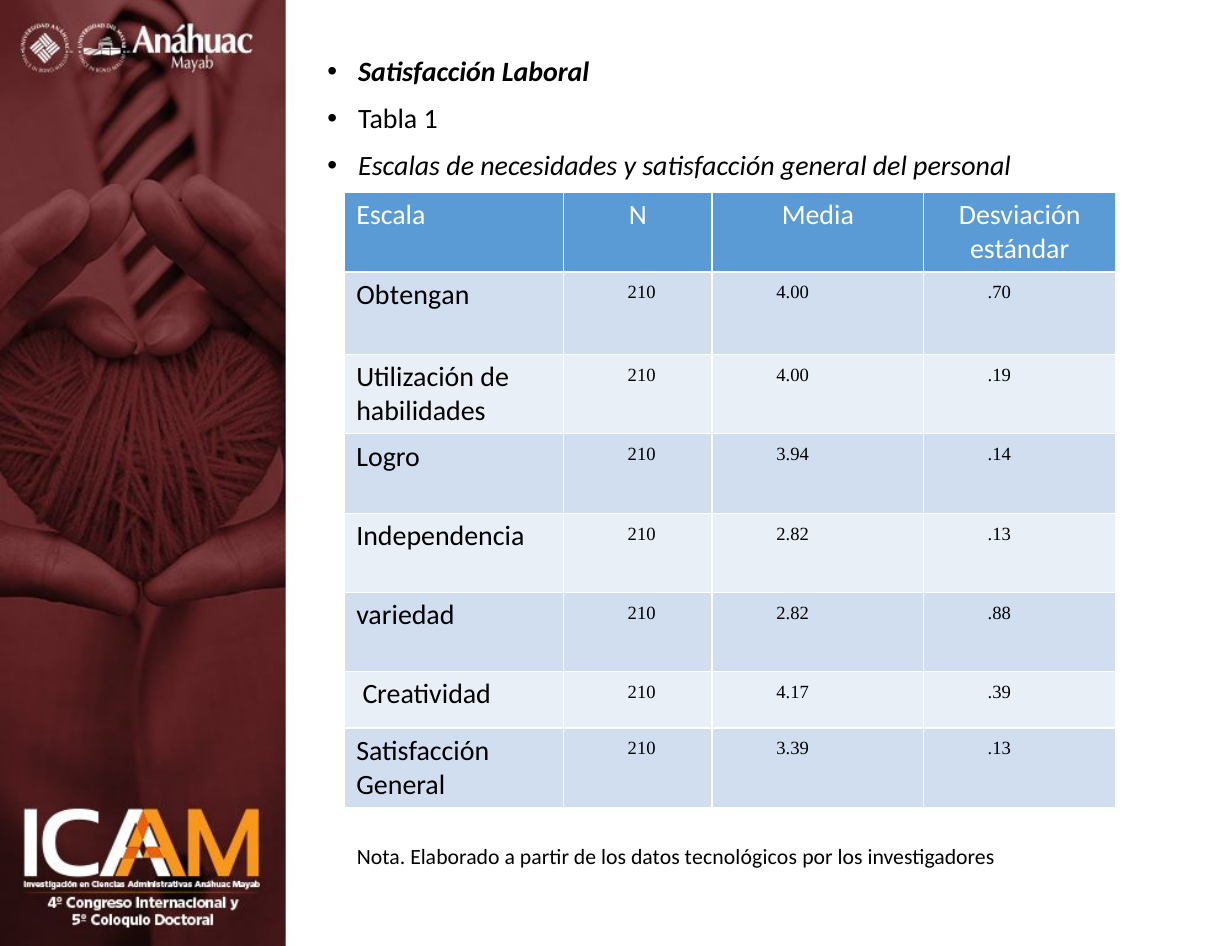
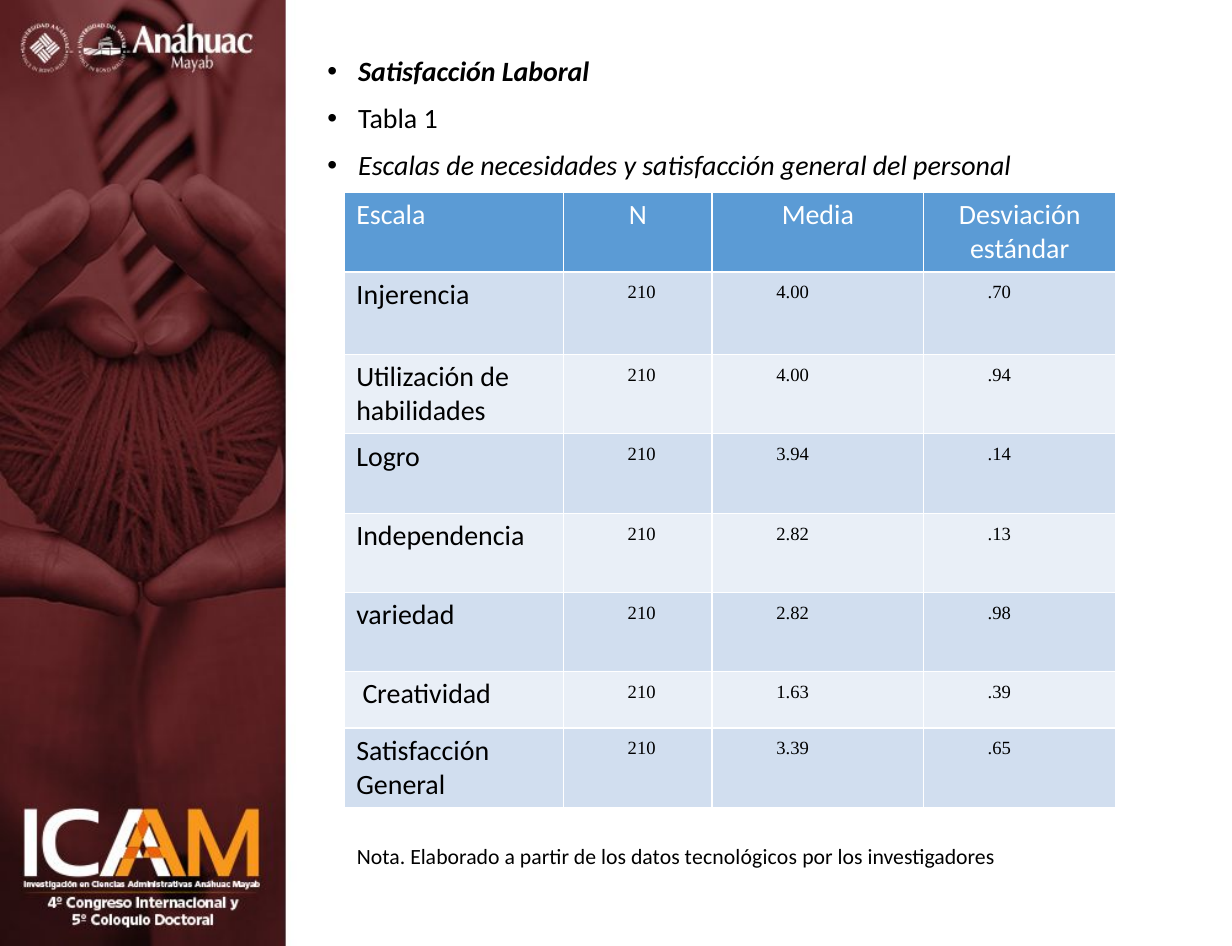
Obtengan: Obtengan -> Injerencia
.19: .19 -> .94
.88: .88 -> .98
4.17: 4.17 -> 1.63
3.39 .13: .13 -> .65
